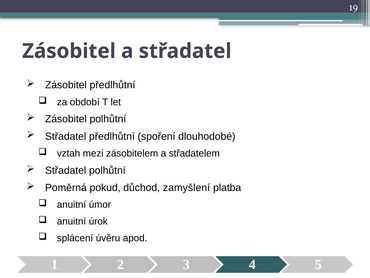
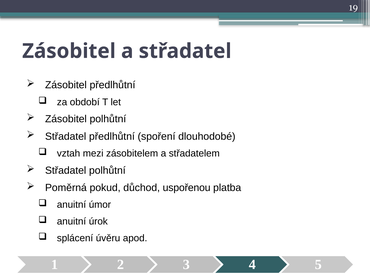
zamyšlení: zamyšlení -> uspořenou
